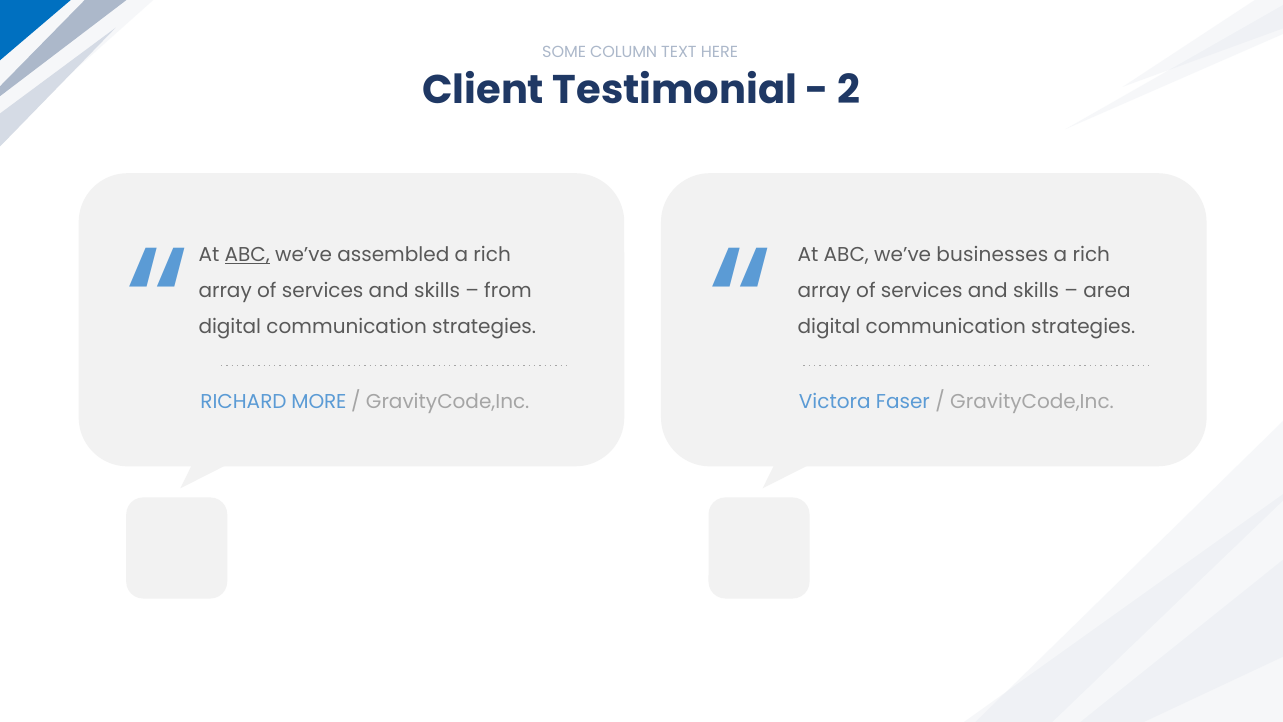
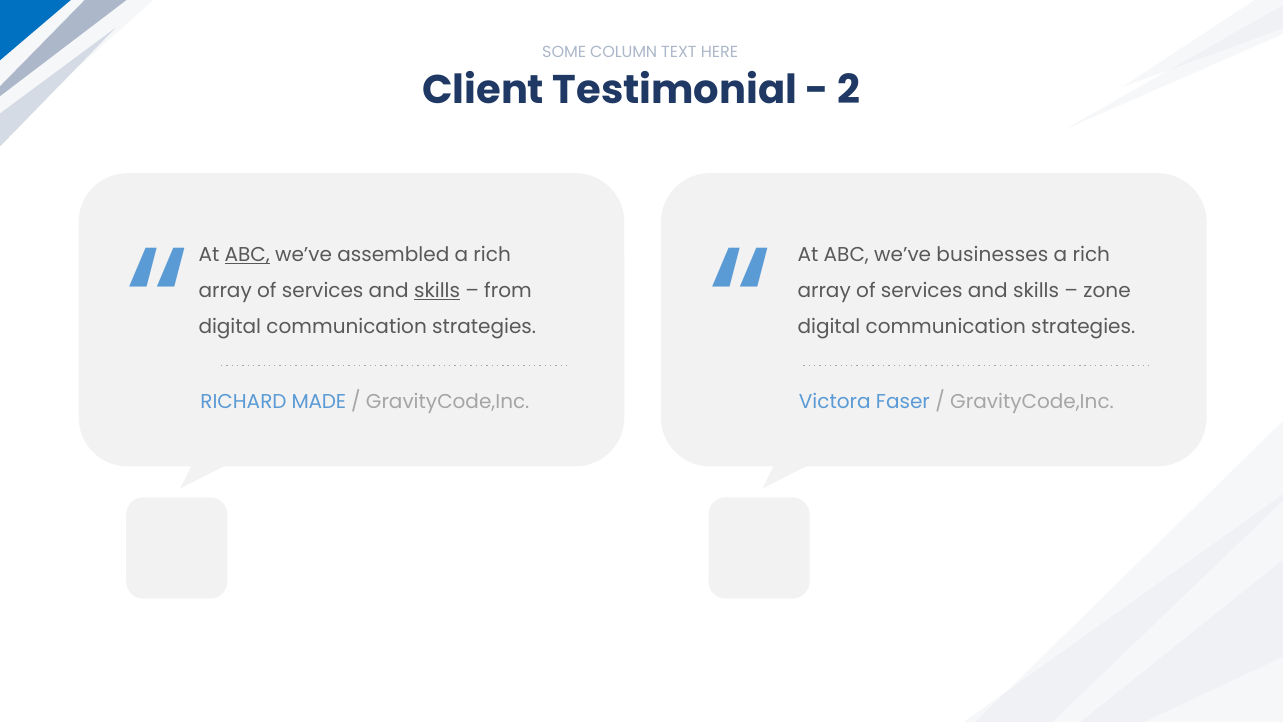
skills at (437, 291) underline: none -> present
area: area -> zone
MORE: MORE -> MADE
